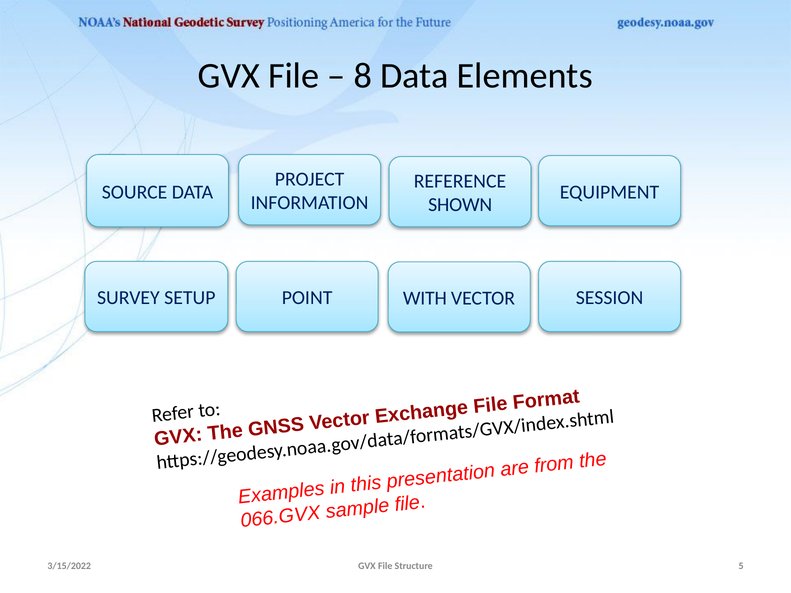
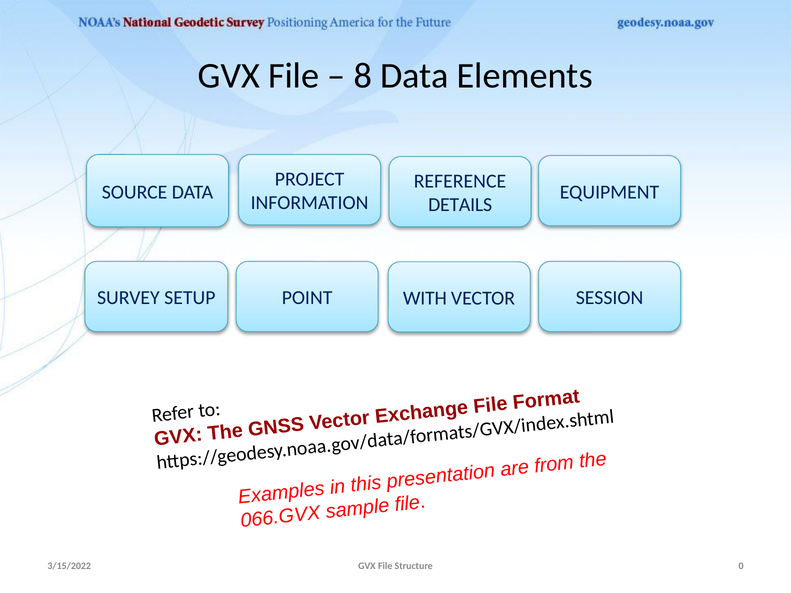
SHOWN: SHOWN -> DETAILS
5: 5 -> 0
